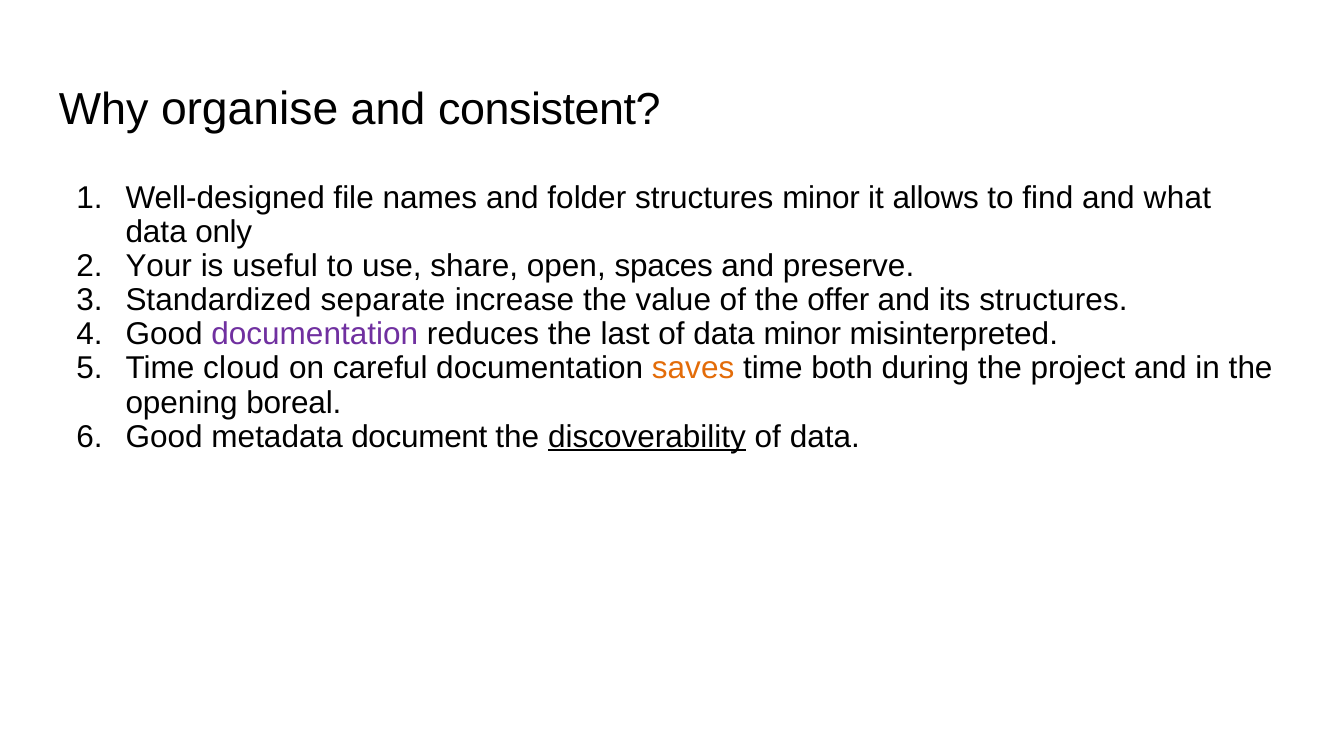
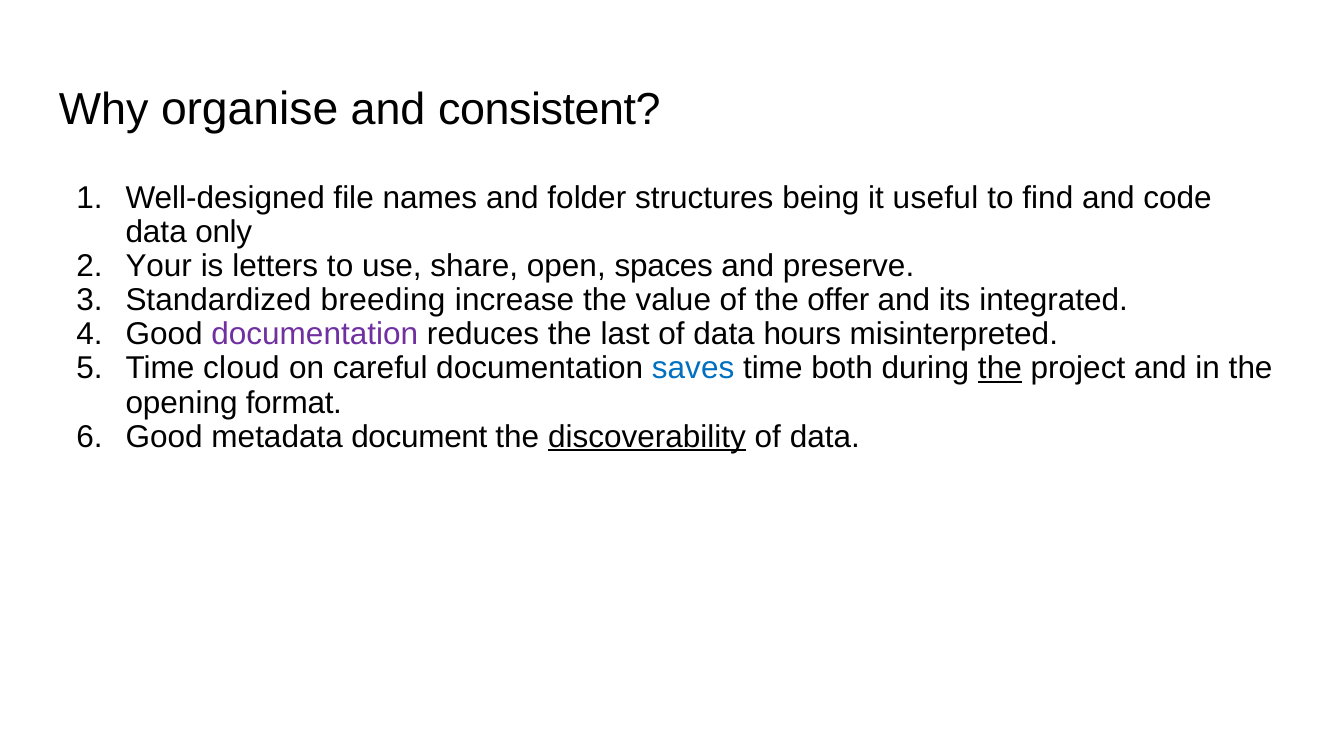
structures minor: minor -> being
allows: allows -> useful
what: what -> code
useful: useful -> letters
separate: separate -> breeding
its structures: structures -> integrated
data minor: minor -> hours
saves colour: orange -> blue
the at (1000, 369) underline: none -> present
boreal: boreal -> format
